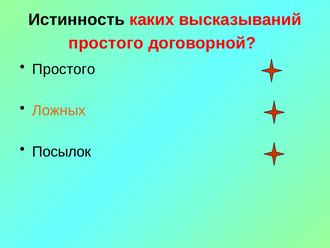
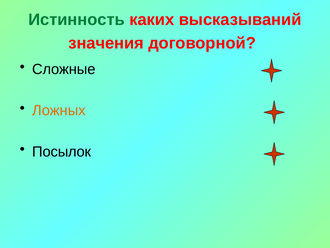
Истинность colour: black -> green
простого at (106, 43): простого -> значения
Простого at (64, 69): Простого -> Сложные
